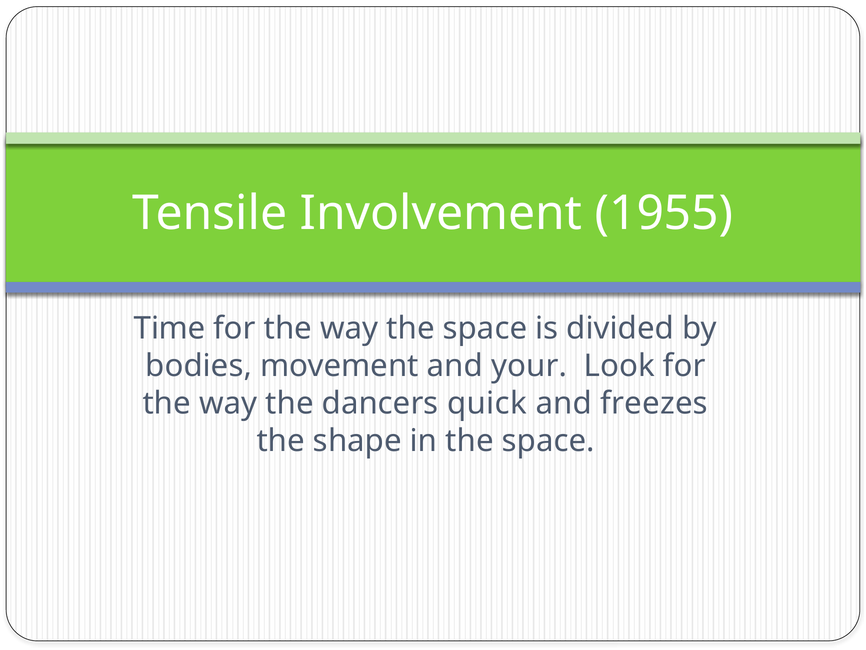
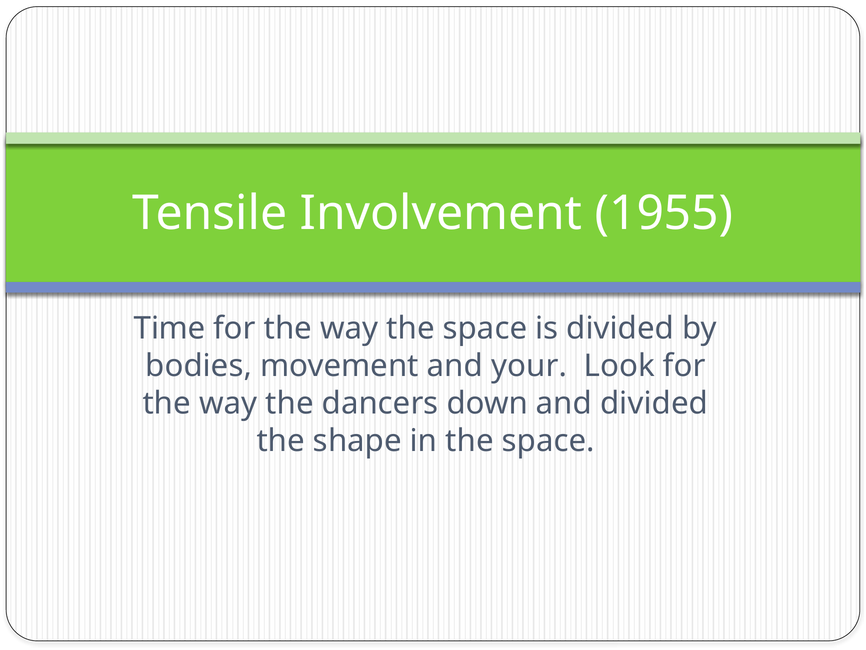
quick: quick -> down
and freezes: freezes -> divided
